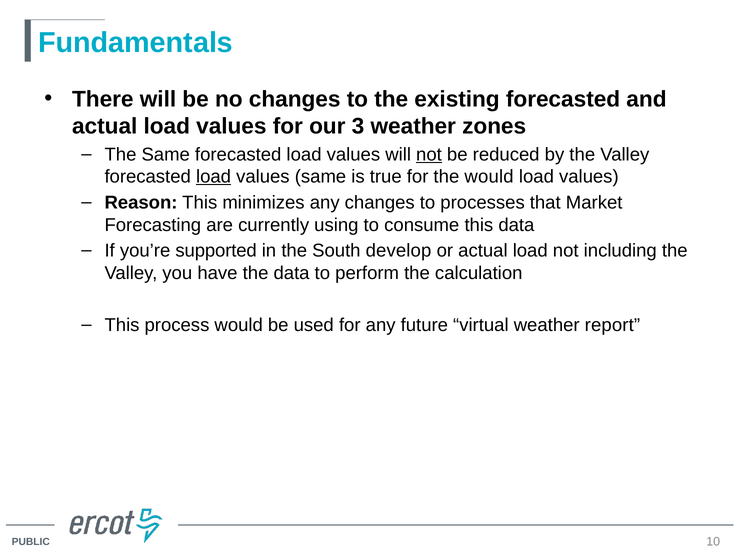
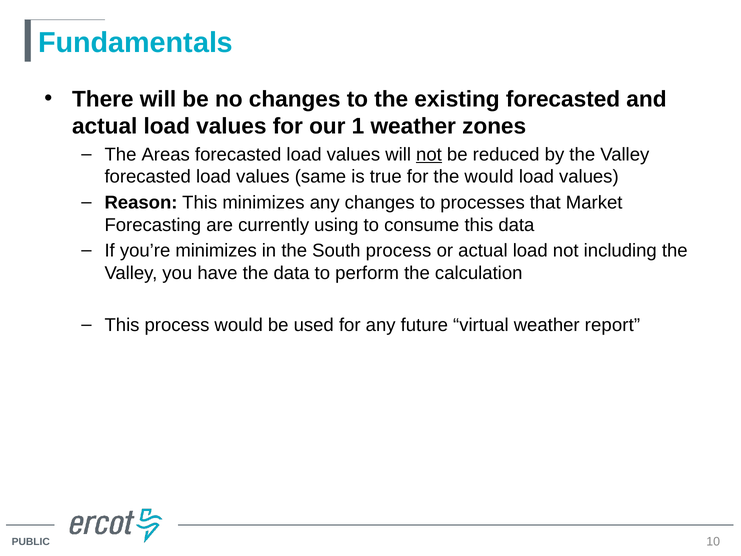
3: 3 -> 1
The Same: Same -> Areas
load at (214, 177) underline: present -> none
you’re supported: supported -> minimizes
South develop: develop -> process
